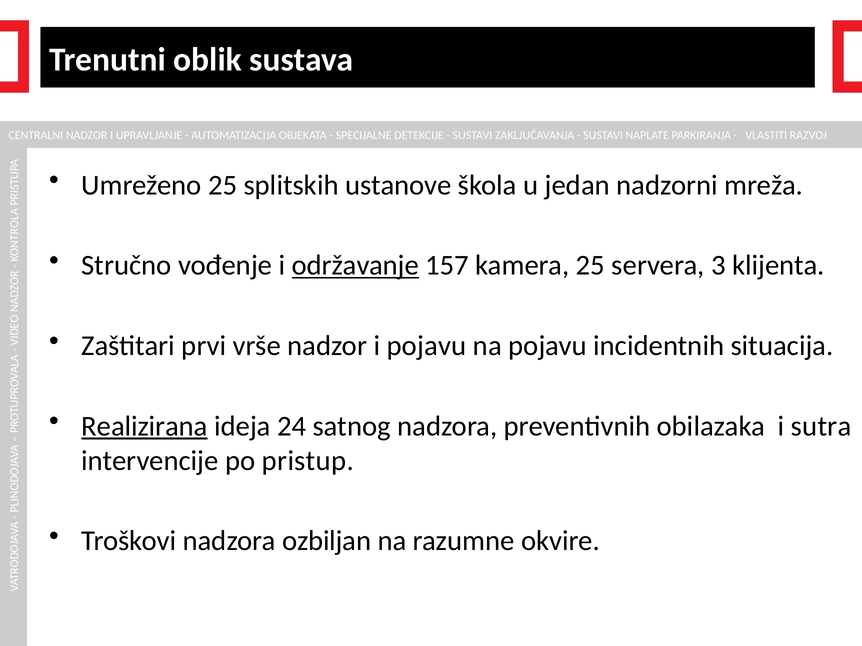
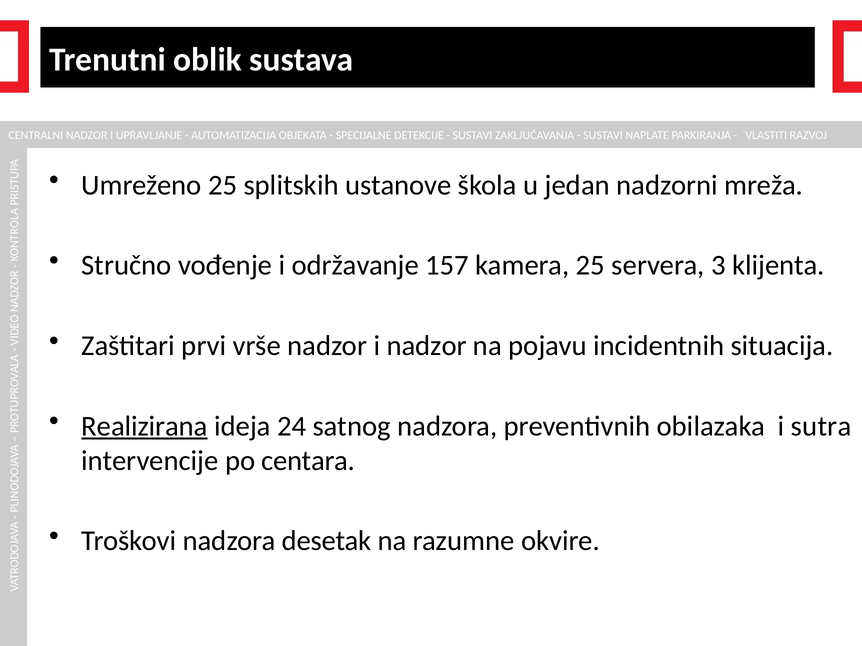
održavanje underline: present -> none
i pojavu: pojavu -> nadzor
pristup: pristup -> centara
ozbiljan: ozbiljan -> desetak
